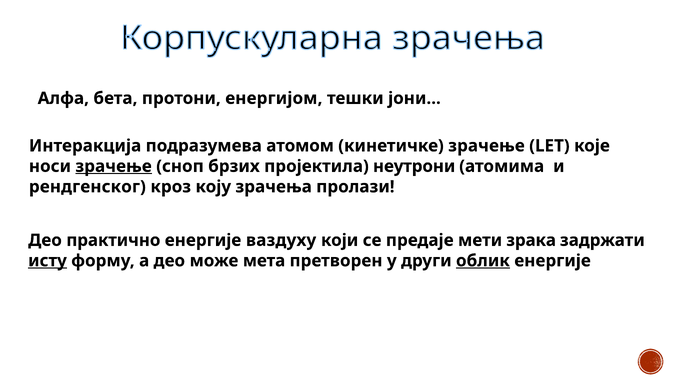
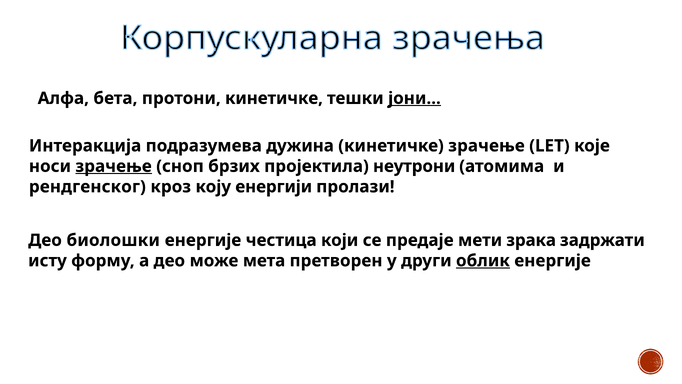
протони енергијом: енергијом -> кинетичке
јони underline: none -> present
атомом: атомом -> дужина
зрачења: зрачења -> енергији
практично: практично -> биолошки
ваздуху: ваздуху -> честица
исту underline: present -> none
